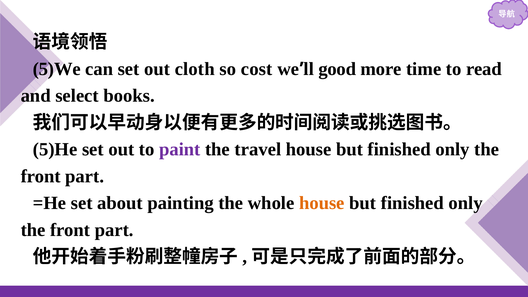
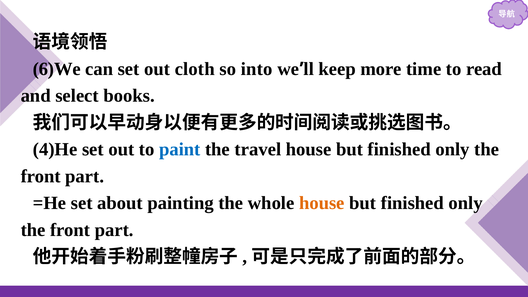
5)We: 5)We -> 6)We
cost: cost -> into
good: good -> keep
5)He: 5)He -> 4)He
paint colour: purple -> blue
